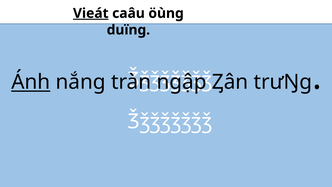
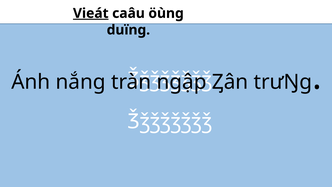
Ánh underline: present -> none
